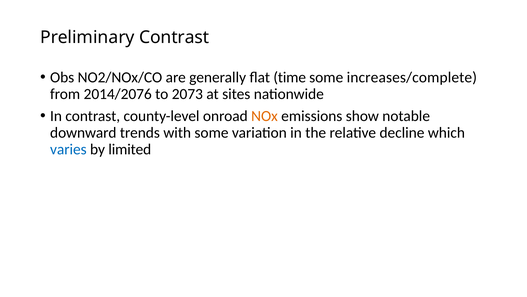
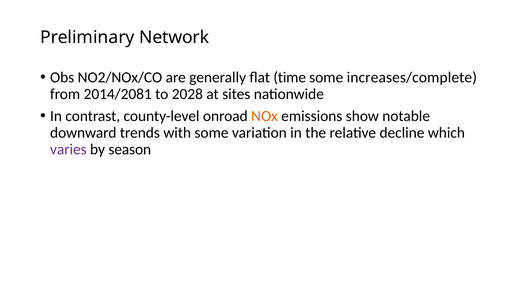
Preliminary Contrast: Contrast -> Network
2014/2076: 2014/2076 -> 2014/2081
2073: 2073 -> 2028
varies colour: blue -> purple
limited: limited -> season
